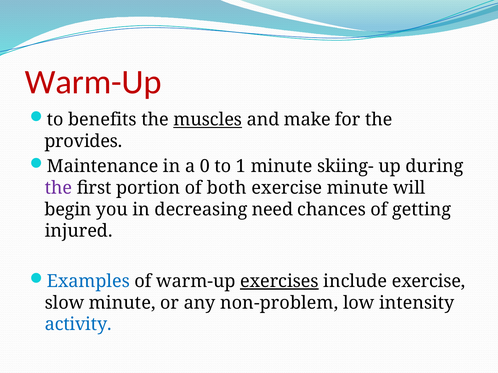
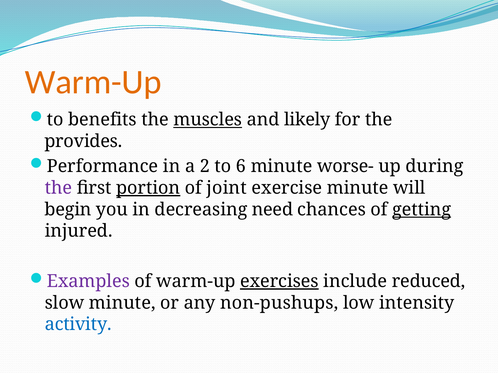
Warm-Up at (93, 82) colour: red -> orange
make: make -> likely
Maintenance: Maintenance -> Performance
0: 0 -> 2
1: 1 -> 6
skiing-: skiing- -> worse-
portion underline: none -> present
both: both -> joint
getting underline: none -> present
Examples colour: blue -> purple
include exercise: exercise -> reduced
non-problem: non-problem -> non-pushups
